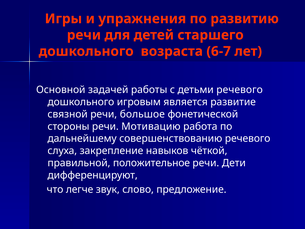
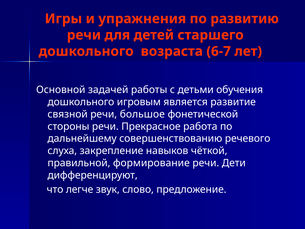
детьми речевого: речевого -> обучения
Мотивацию: Мотивацию -> Прекрасное
положительное: положительное -> формирование
